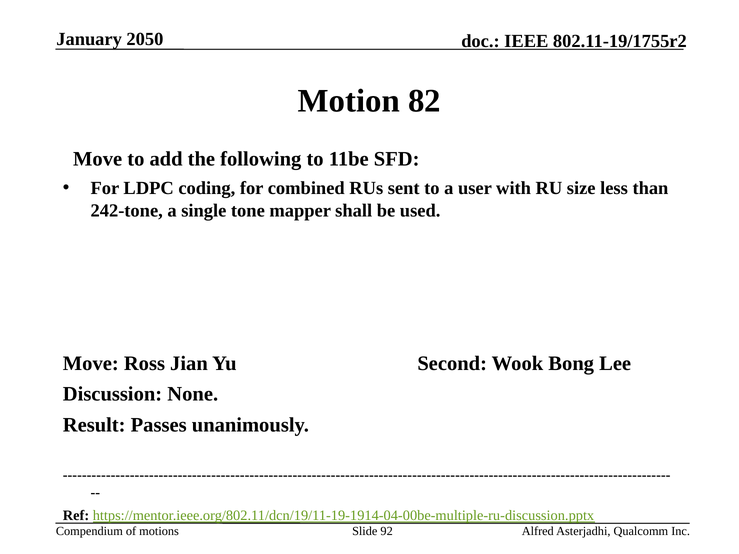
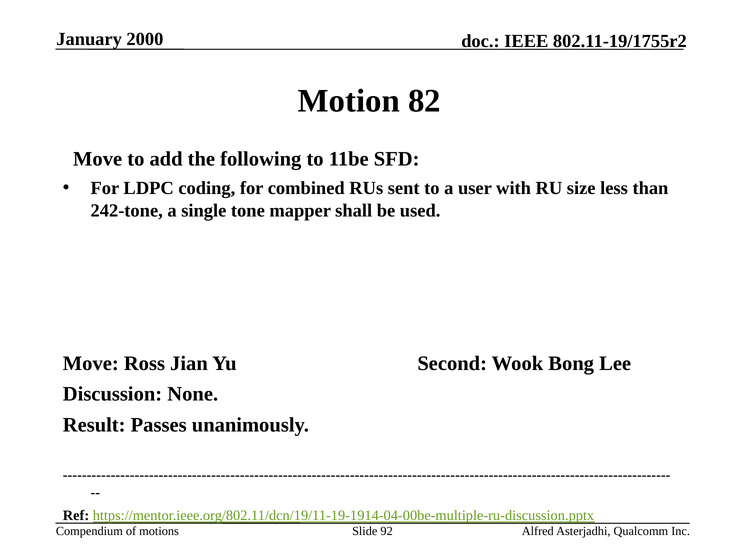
2050: 2050 -> 2000
